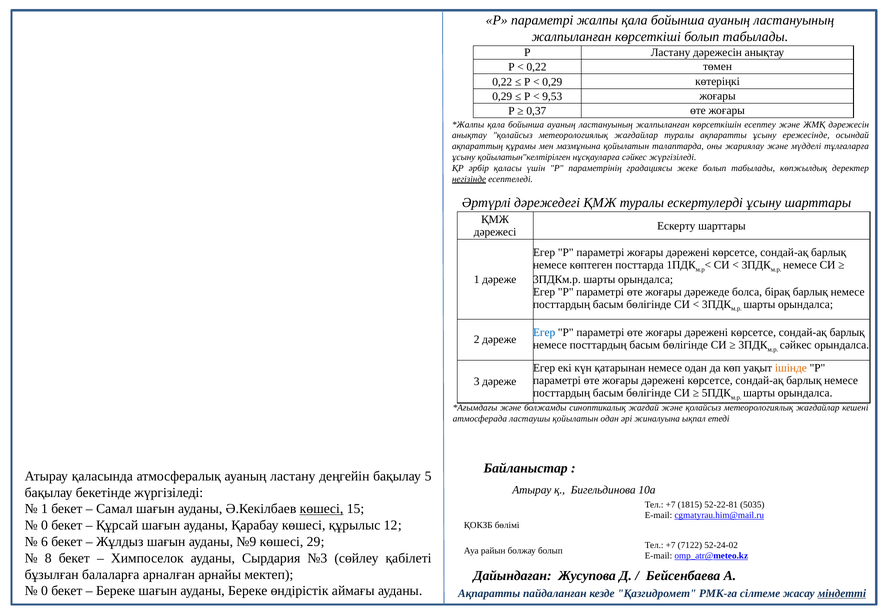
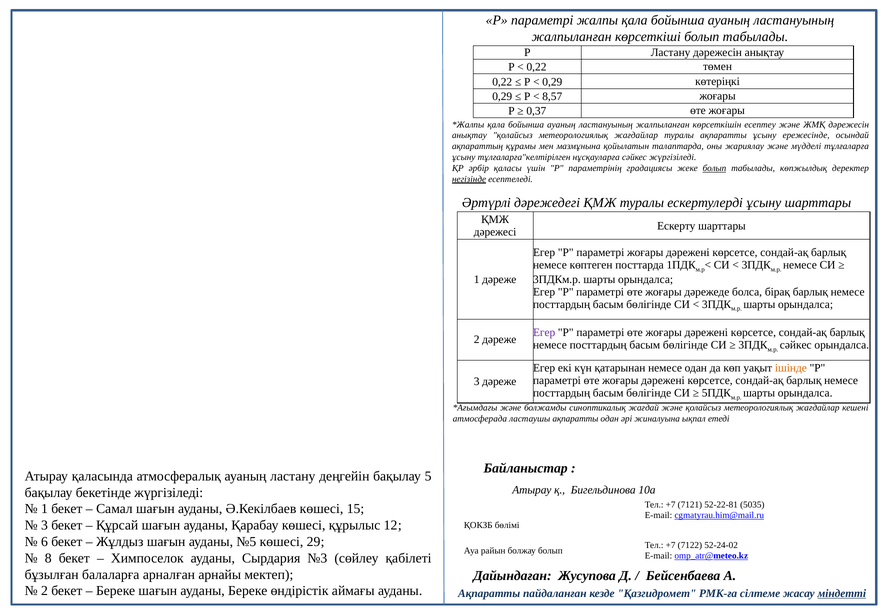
9,53: 9,53 -> 8,57
қойылатын"келтірілген: қойылатын"келтірілген -> тұлғаларға"келтірілген
болып at (714, 168) underline: none -> present
Егер at (544, 332) colour: blue -> purple
ластаушы қойылатын: қойылатын -> ақпаратты
1815: 1815 -> 7121
көшесі at (322, 509) underline: present -> none
0 at (44, 525): 0 -> 3
№9: №9 -> №5
0 at (44, 591): 0 -> 2
